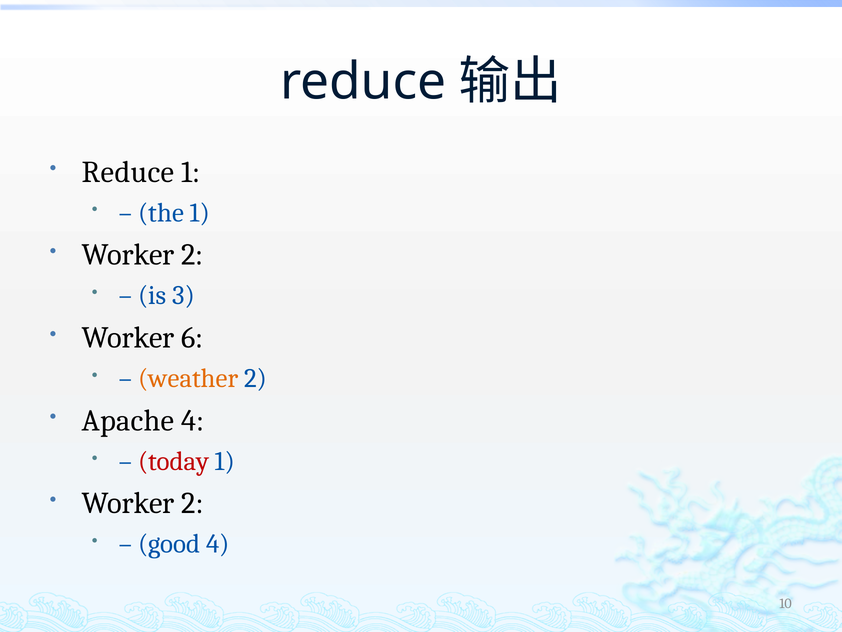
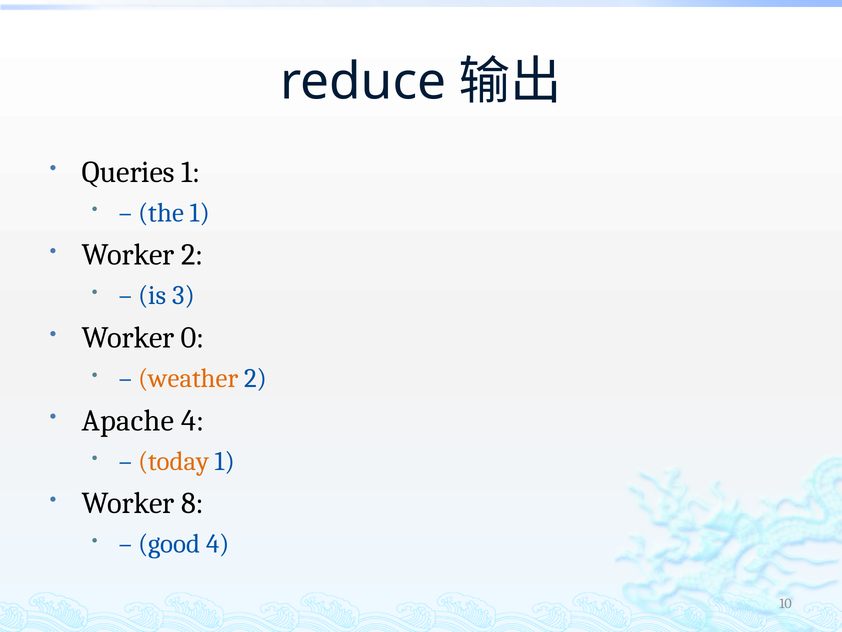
Reduce at (128, 172): Reduce -> Queries
6: 6 -> 0
today colour: red -> orange
2 at (192, 503): 2 -> 8
